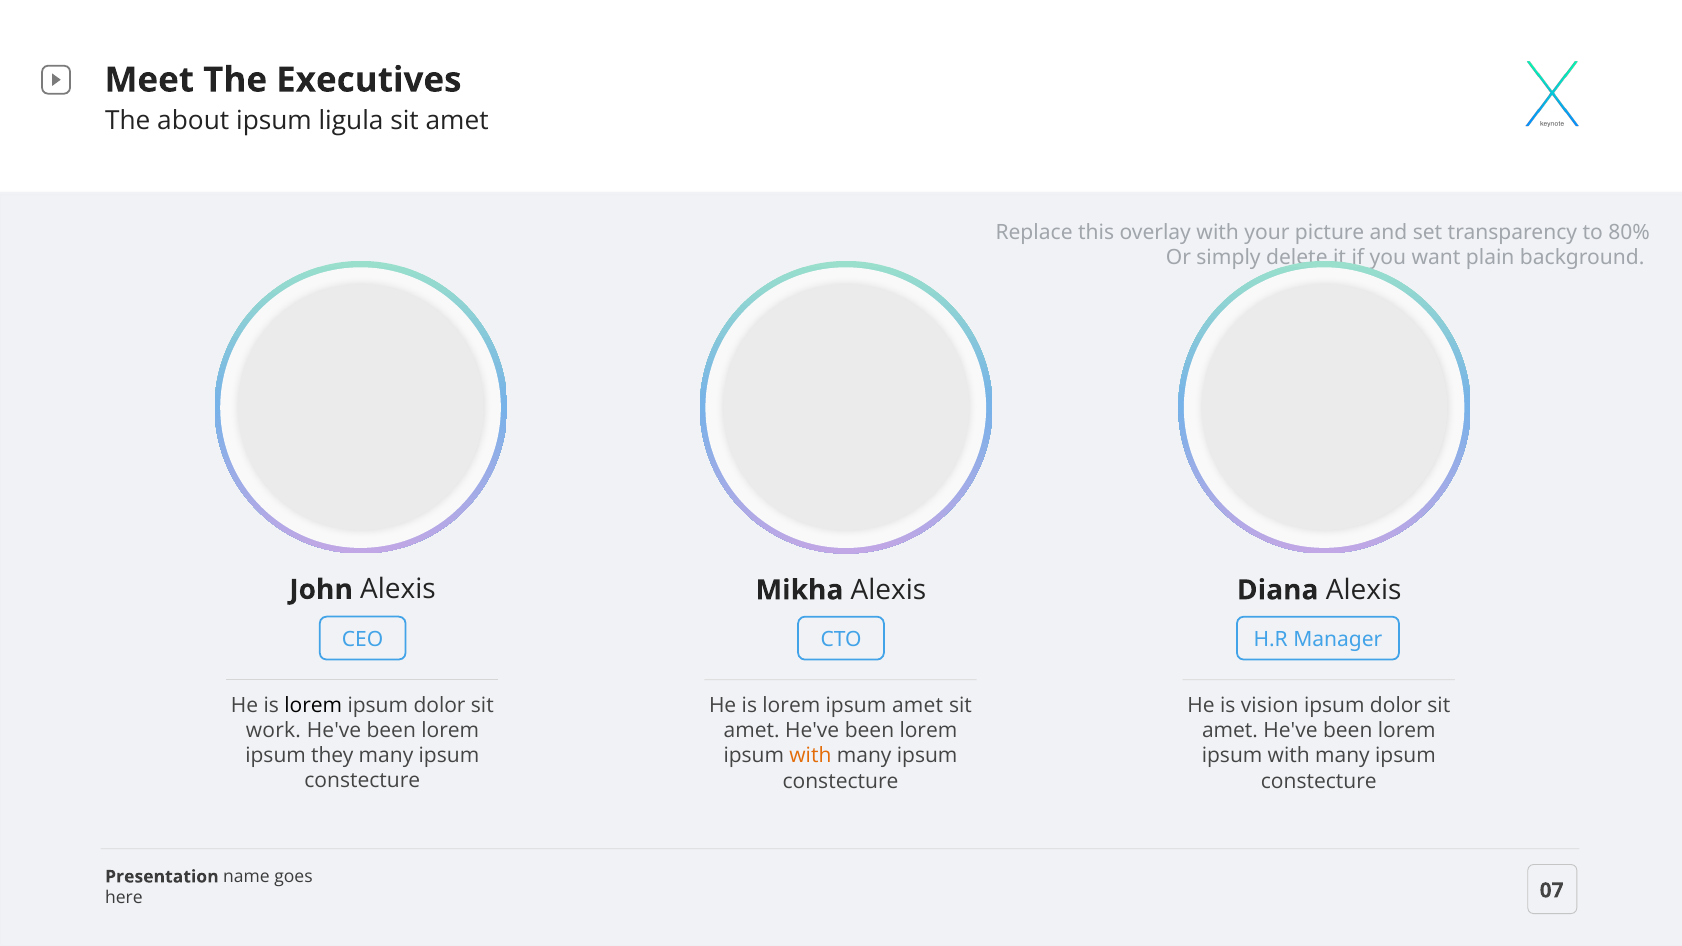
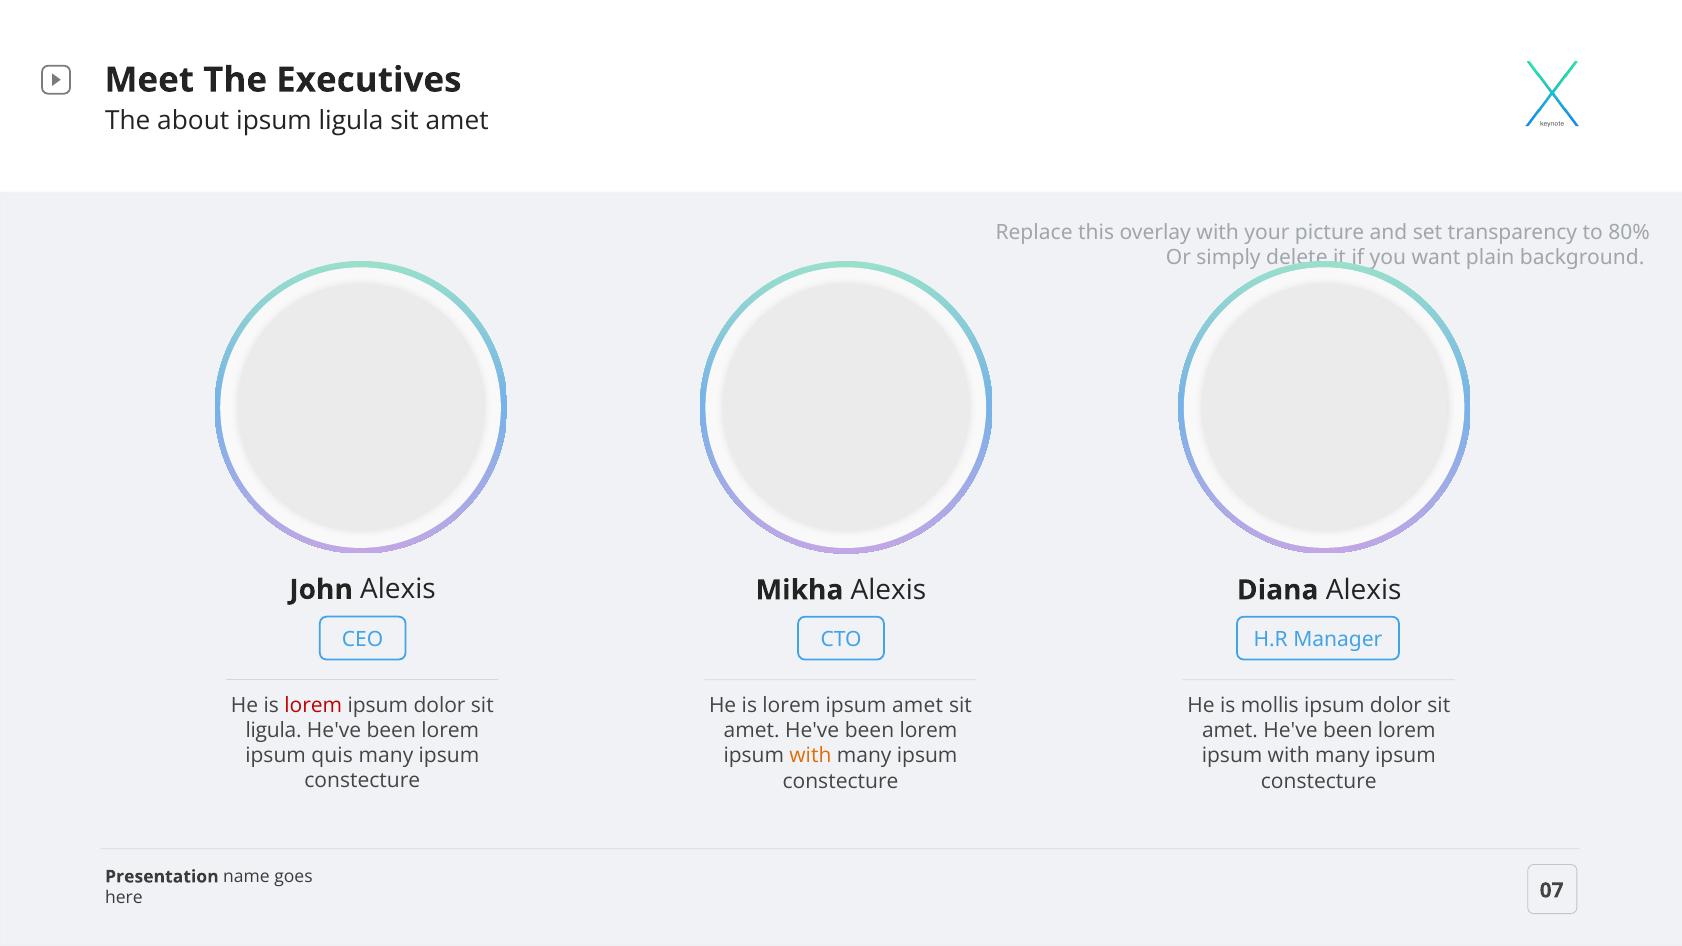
lorem at (313, 705) colour: black -> red
vision: vision -> mollis
work at (273, 730): work -> ligula
they: they -> quis
